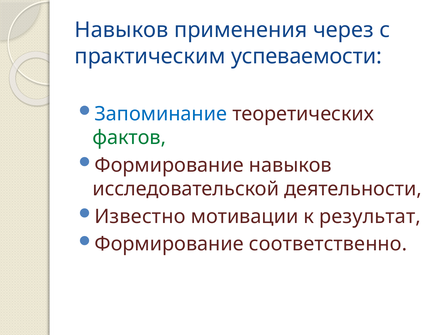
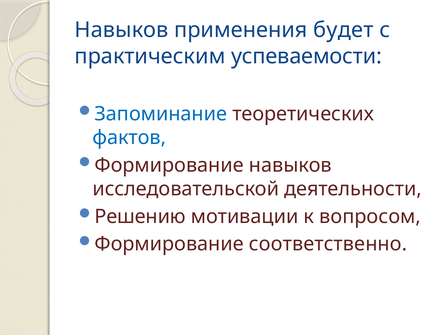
через: через -> будет
фактов colour: green -> blue
Известно: Известно -> Решению
результат: результат -> вопросом
